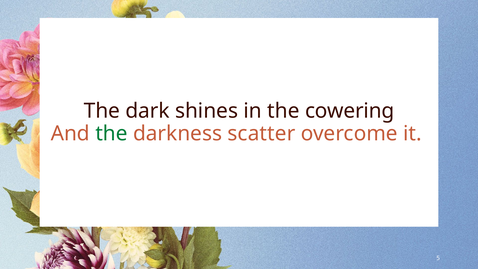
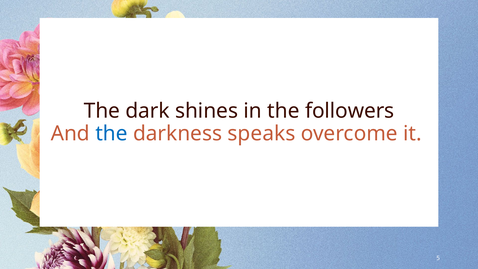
cowering: cowering -> followers
the at (111, 133) colour: green -> blue
scatter: scatter -> speaks
